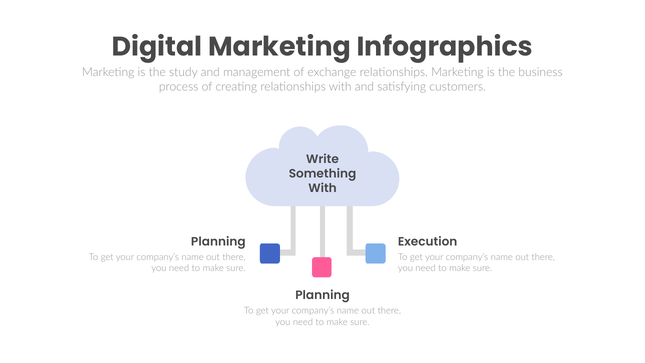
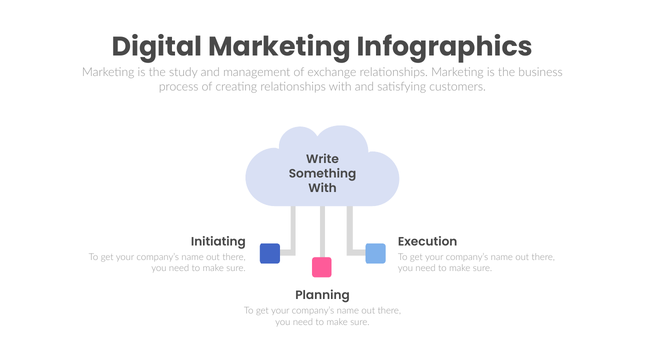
Planning at (218, 242): Planning -> Initiating
